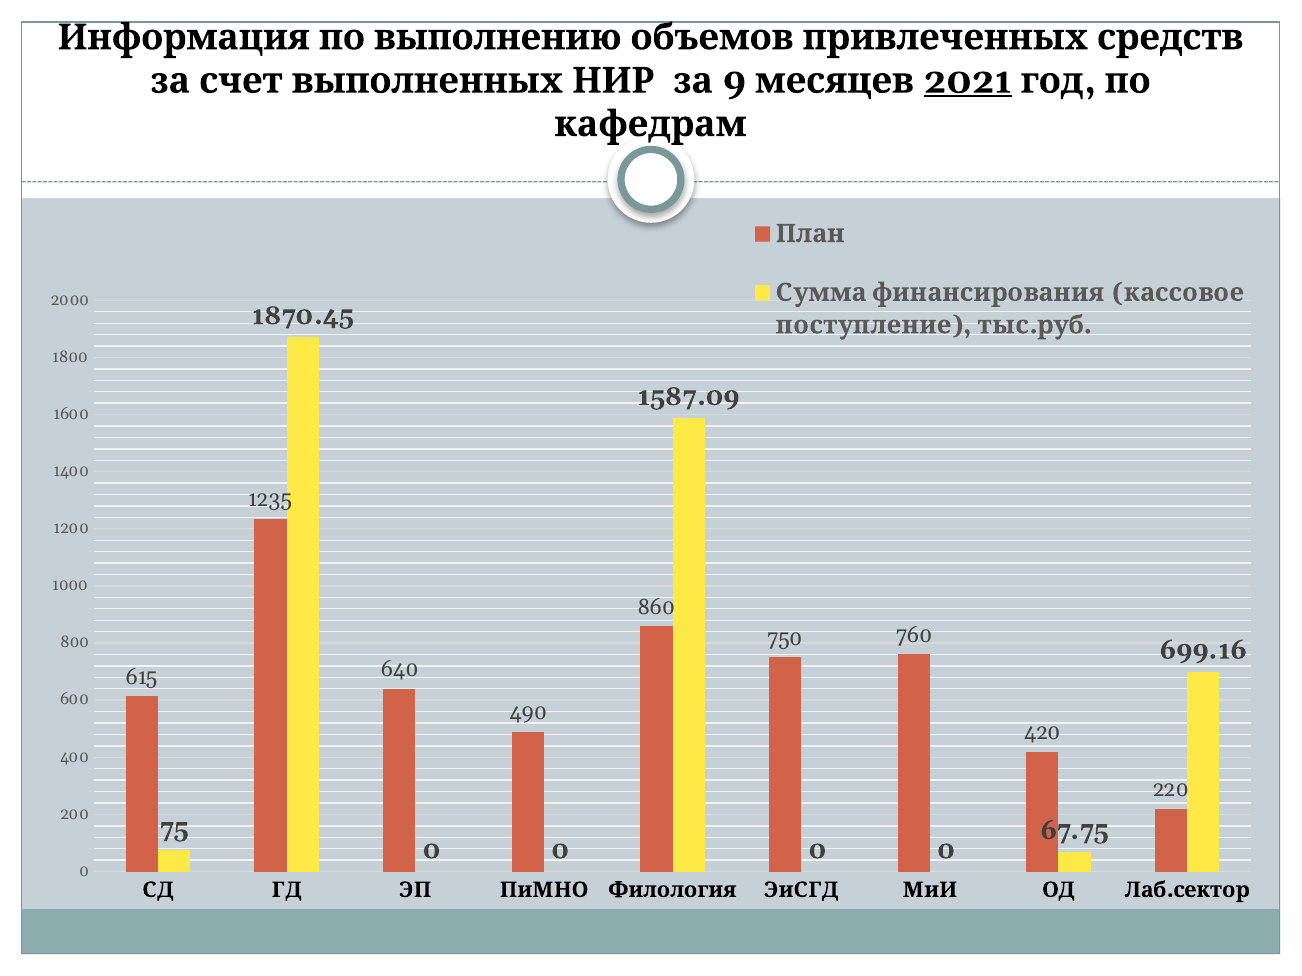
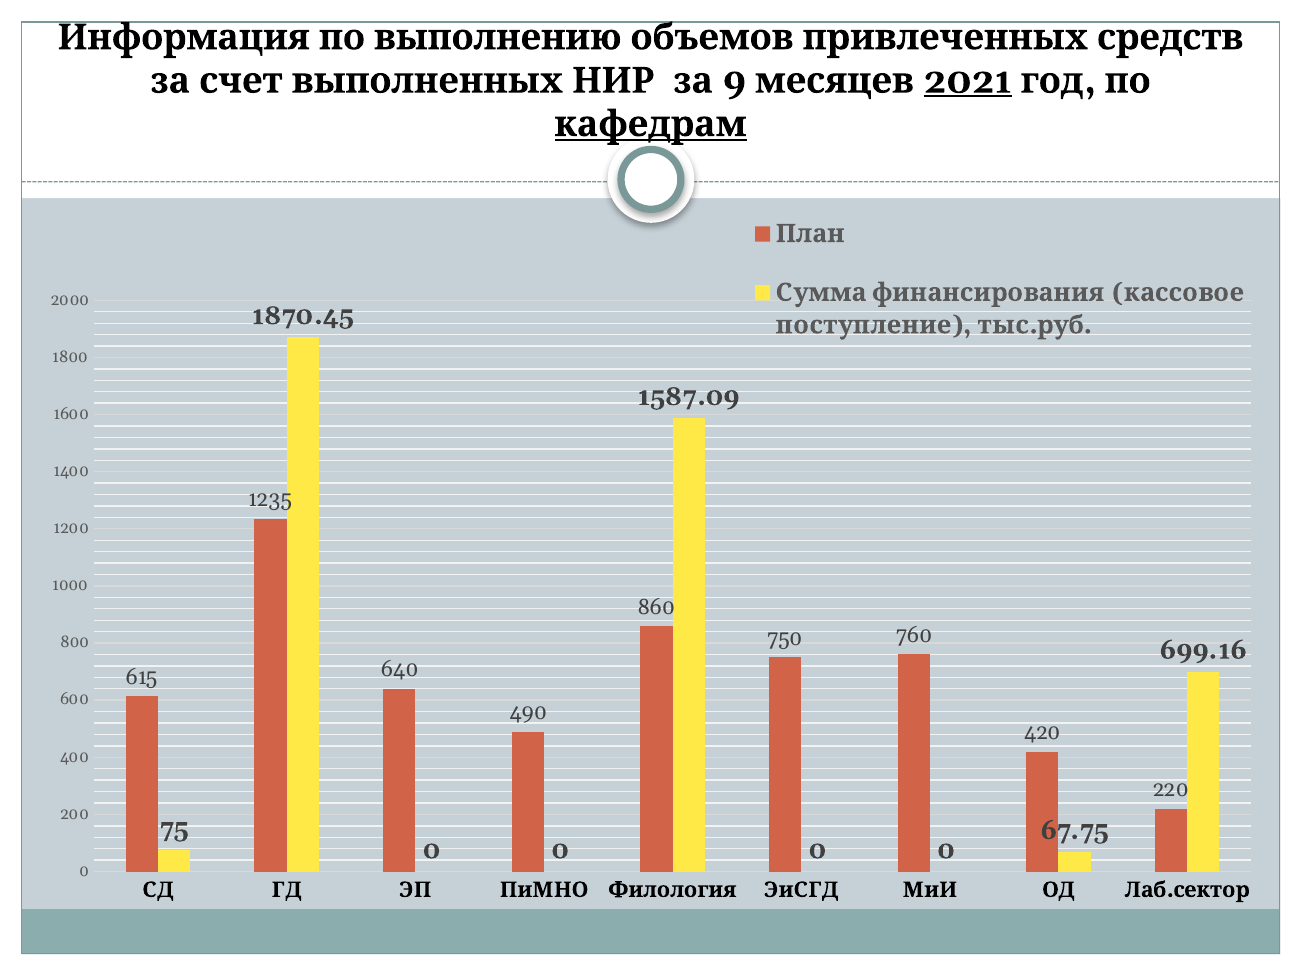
кафедрам underline: none -> present
